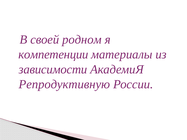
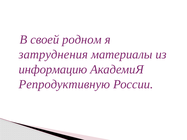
компетенции: компетенции -> затруднения
зависимости: зависимости -> информацию
